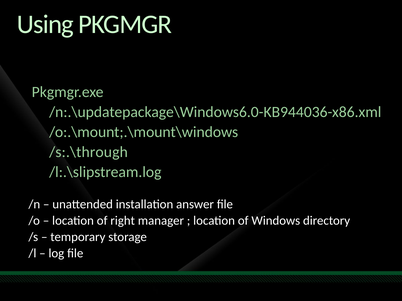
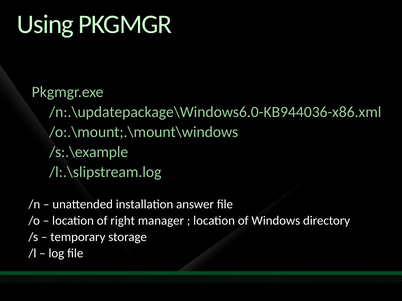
/s:.\through: /s:.\through -> /s:.\example
